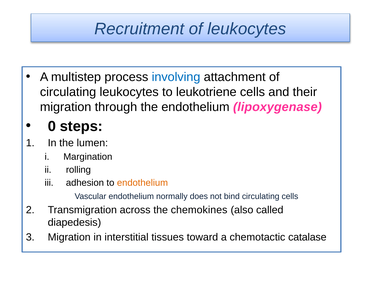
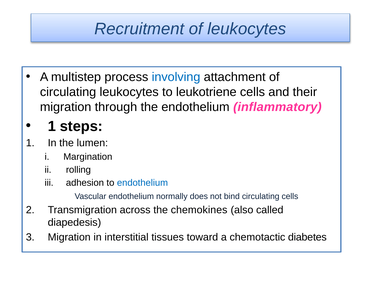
lipoxygenase: lipoxygenase -> inflammatory
0 at (52, 126): 0 -> 1
endothelium at (142, 183) colour: orange -> blue
catalase: catalase -> diabetes
